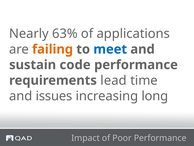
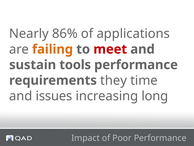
63%: 63% -> 86%
meet colour: blue -> red
code: code -> tools
lead: lead -> they
